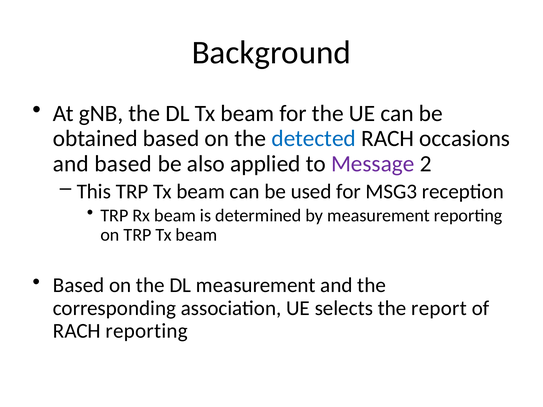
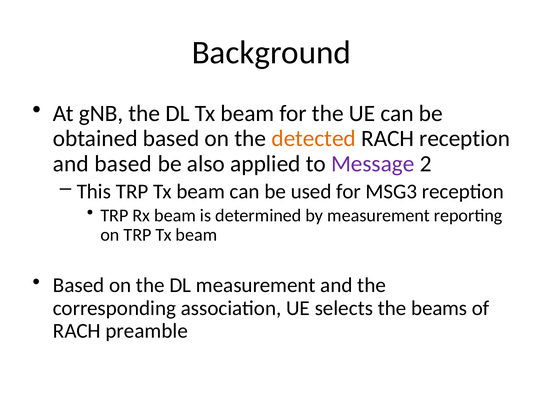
detected colour: blue -> orange
RACH occasions: occasions -> reception
report: report -> beams
RACH reporting: reporting -> preamble
